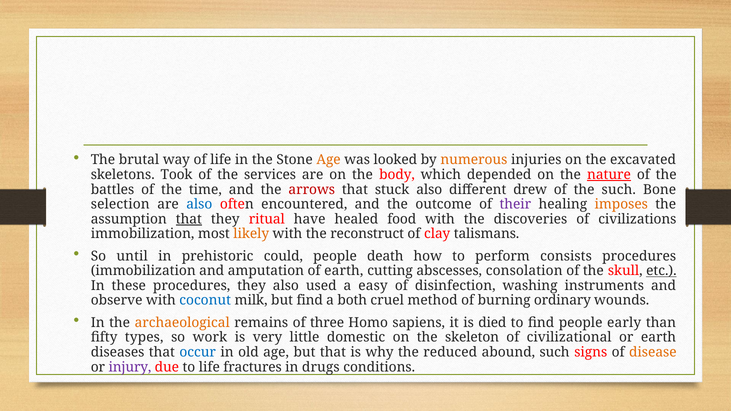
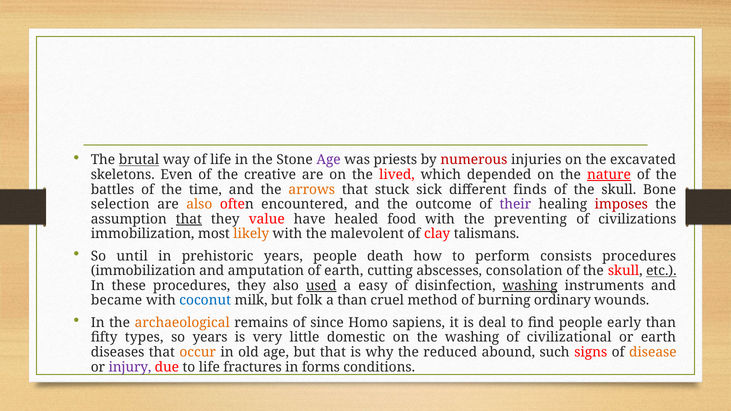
brutal underline: none -> present
Age at (329, 160) colour: orange -> purple
looked: looked -> priests
numerous colour: orange -> red
Took: Took -> Even
services: services -> creative
body: body -> lived
arrows colour: red -> orange
stuck also: also -> sick
drew: drew -> finds
such at (619, 190): such -> skull
also at (199, 204) colour: blue -> orange
imposes colour: orange -> red
ritual: ritual -> value
discoveries: discoveries -> preventing
reconstruct: reconstruct -> malevolent
prehistoric could: could -> years
used underline: none -> present
washing at (530, 286) underline: none -> present
observe: observe -> became
but find: find -> folk
a both: both -> than
three: three -> since
died: died -> deal
so work: work -> years
the skeleton: skeleton -> washing
occur colour: blue -> orange
drugs: drugs -> forms
